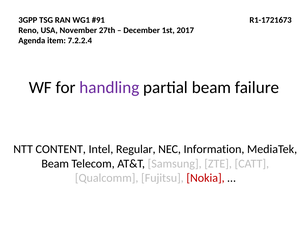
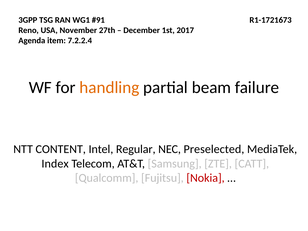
handling colour: purple -> orange
Information: Information -> Preselected
Beam at (55, 164): Beam -> Index
